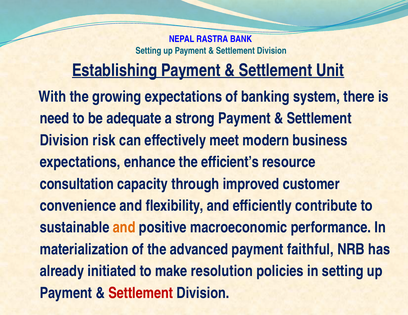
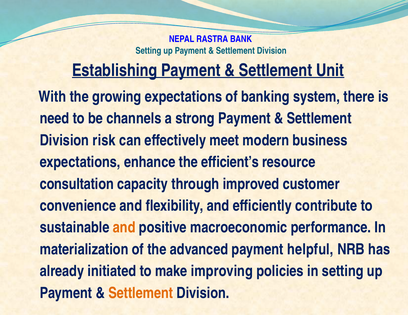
adequate: adequate -> channels
faithful: faithful -> helpful
resolution: resolution -> improving
Settlement at (141, 293) colour: red -> orange
